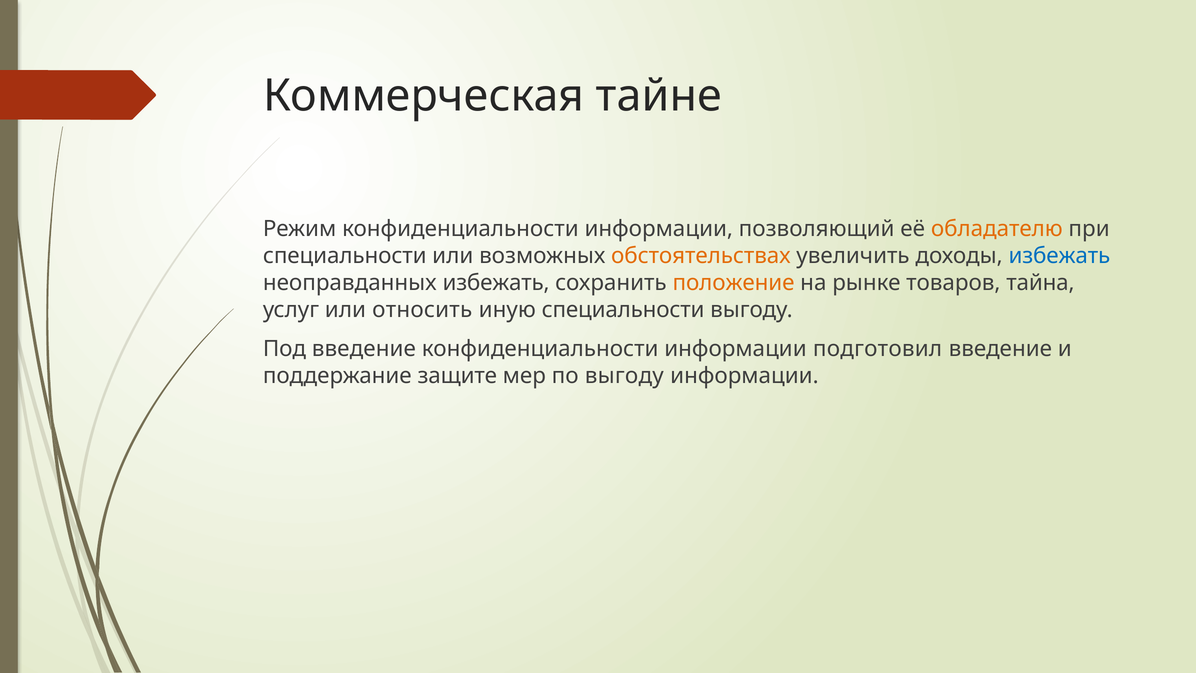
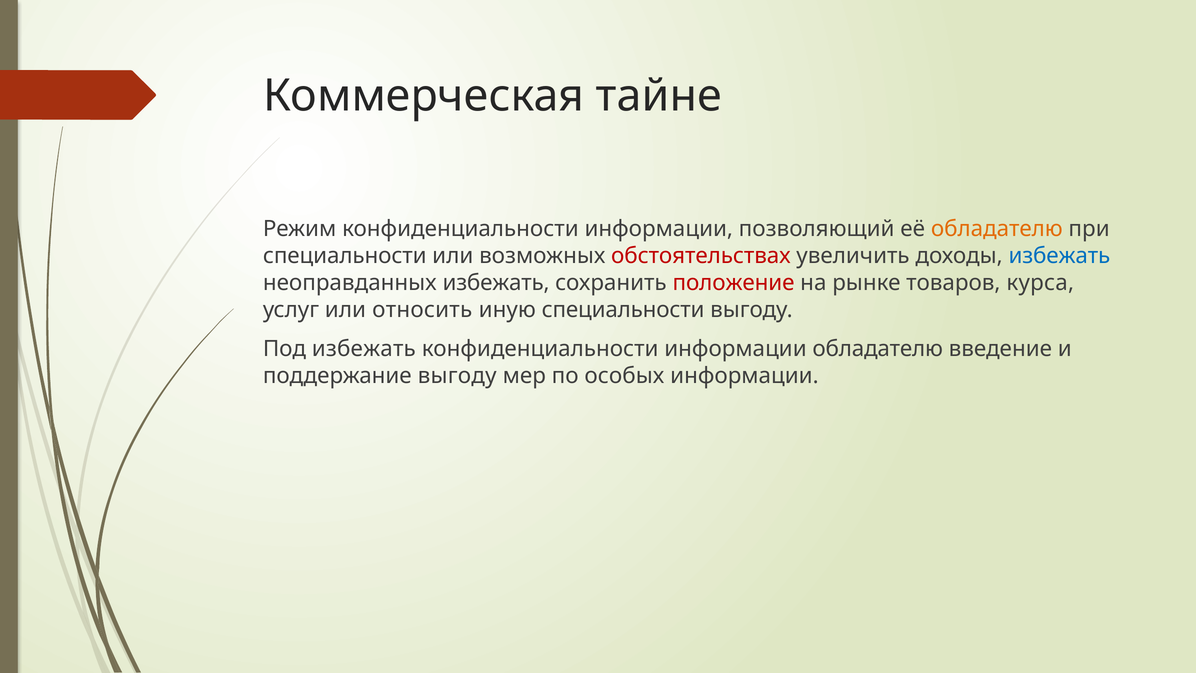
обстоятельствах colour: orange -> red
положение colour: orange -> red
тайна: тайна -> курса
Под введение: введение -> избежать
информации подготовил: подготовил -> обладателю
поддержание защите: защите -> выгоду
по выгоду: выгоду -> особых
